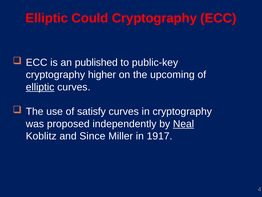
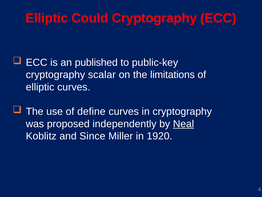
higher: higher -> scalar
upcoming: upcoming -> limitations
elliptic at (40, 87) underline: present -> none
satisfy: satisfy -> define
1917: 1917 -> 1920
